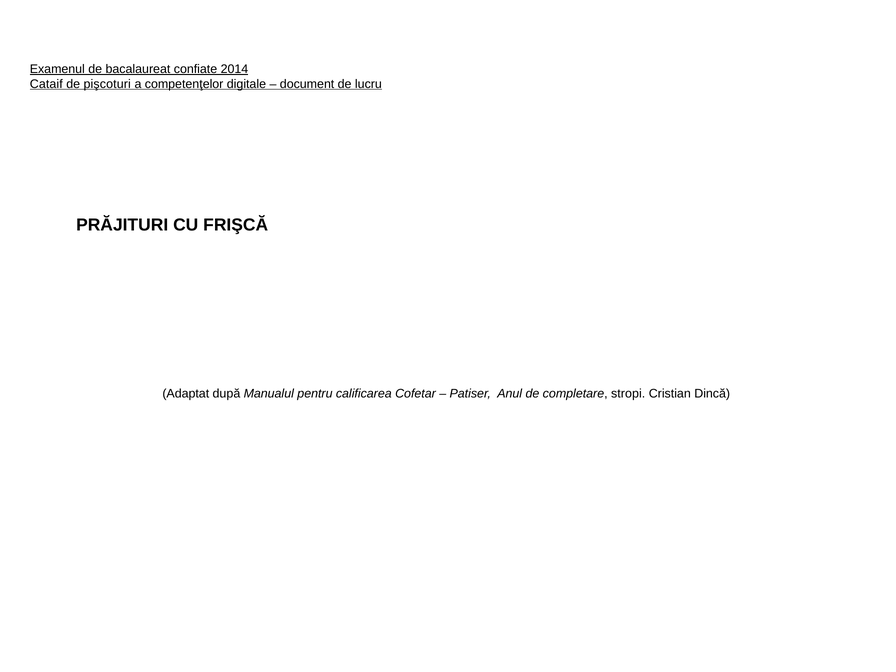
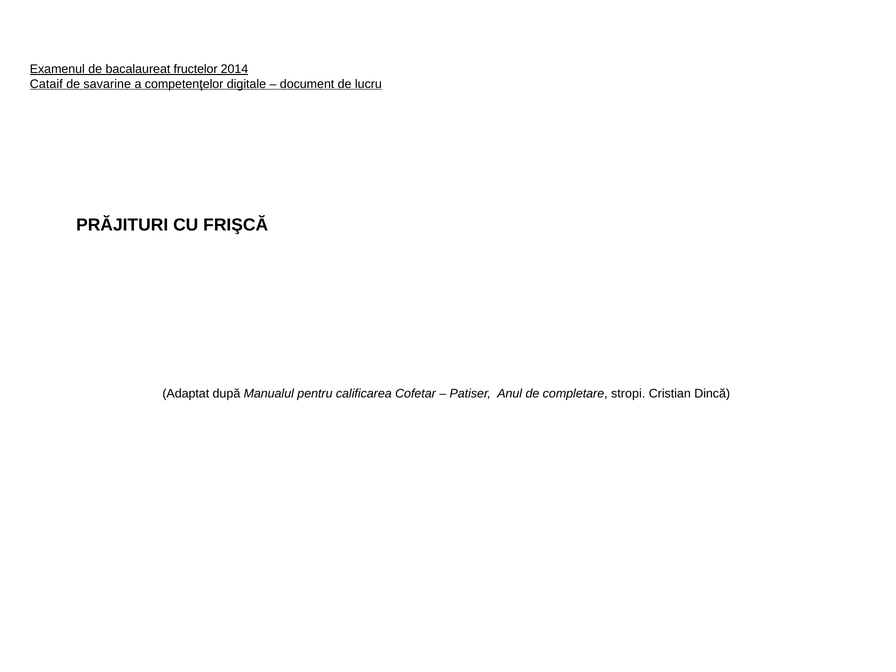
confiate: confiate -> fructelor
pişcoturi: pişcoturi -> savarine
